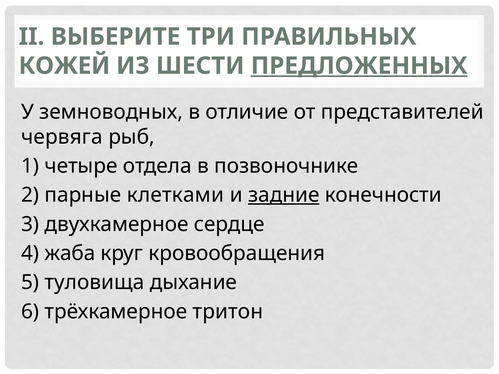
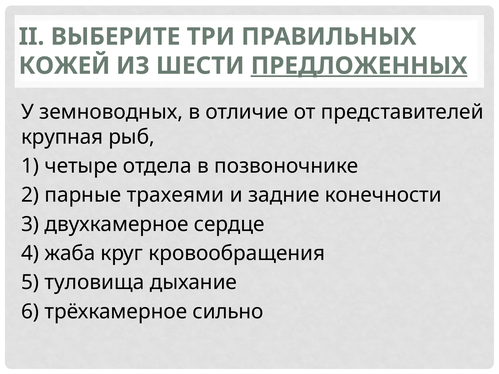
червяга: червяга -> крупная
клетками: клетками -> трахеями
задние underline: present -> none
тритон: тритон -> сильно
